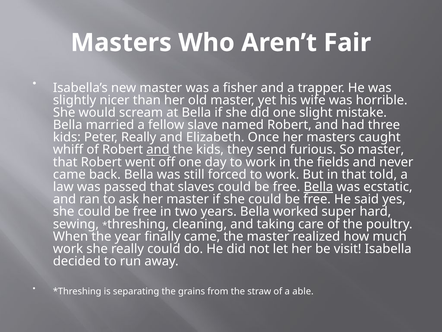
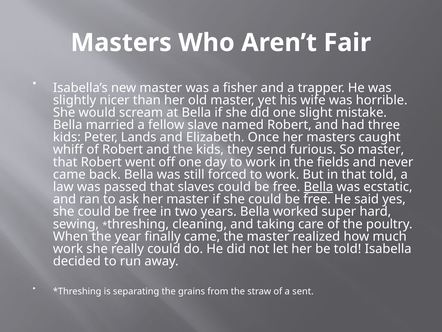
Peter Really: Really -> Lands
and at (158, 150) underline: present -> none
be visit: visit -> told
able: able -> sent
